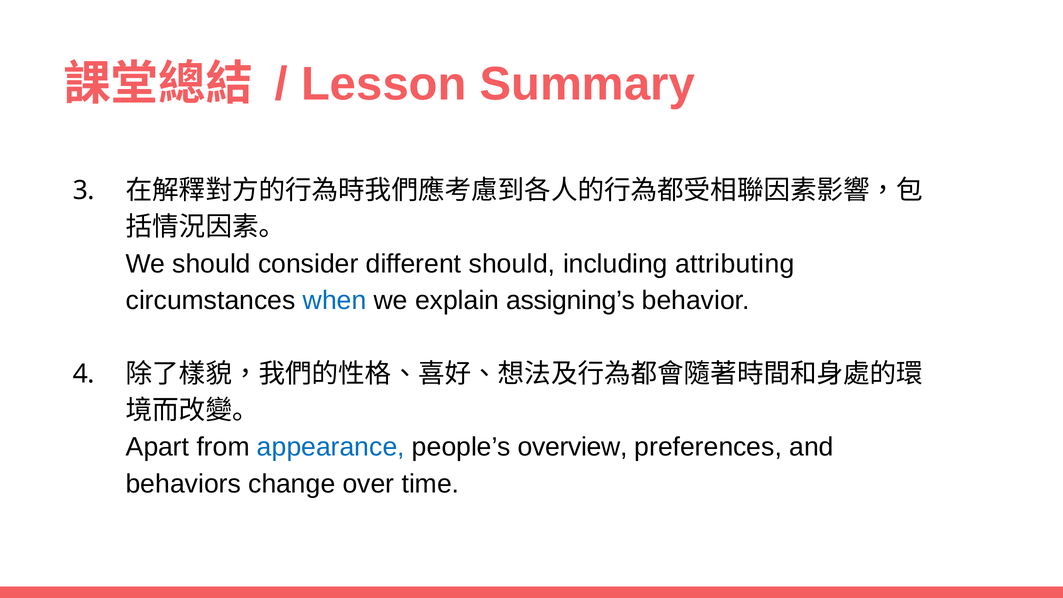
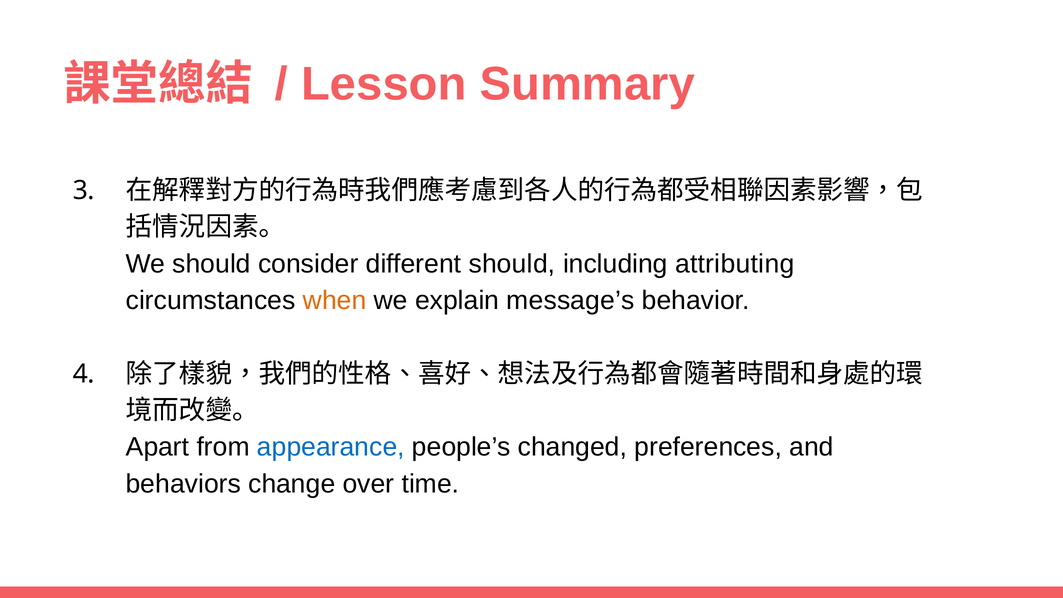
when colour: blue -> orange
assigning’s: assigning’s -> message’s
overview: overview -> changed
